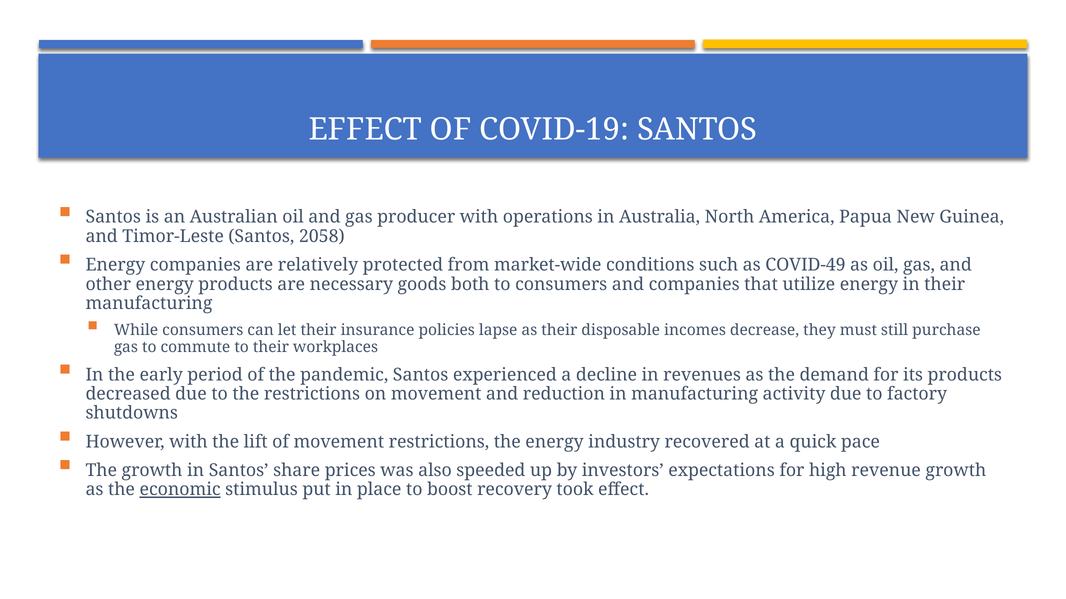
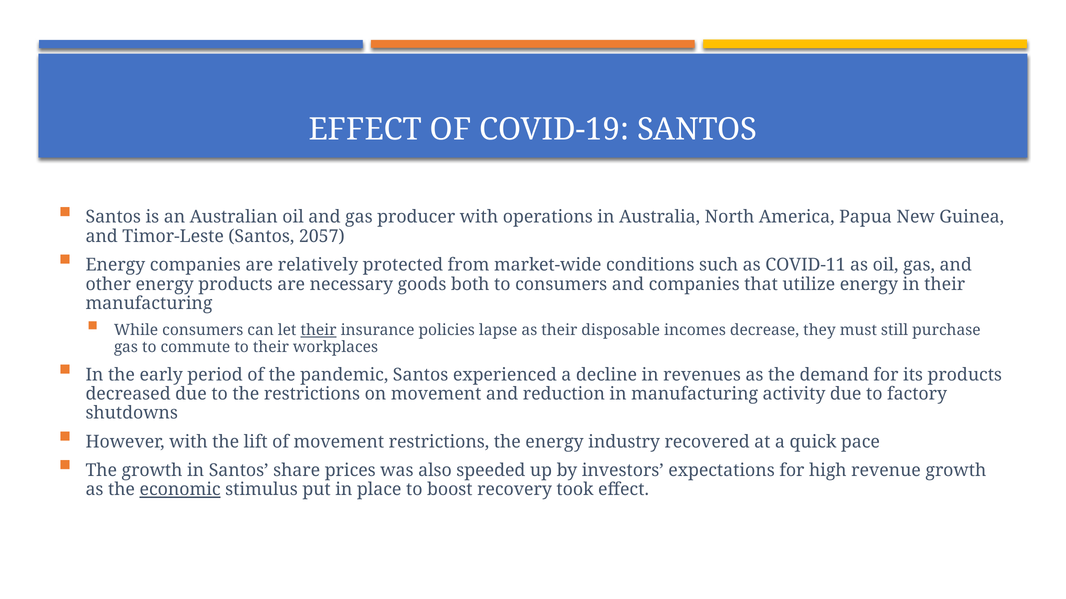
2058: 2058 -> 2057
COVID-49: COVID-49 -> COVID-11
their at (319, 330) underline: none -> present
